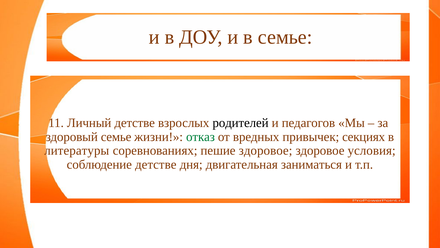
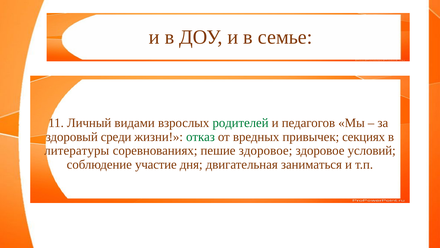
Личный детстве: детстве -> видами
родителей colour: black -> green
здоровый семье: семье -> среди
условия: условия -> условий
соблюдение детстве: детстве -> участие
